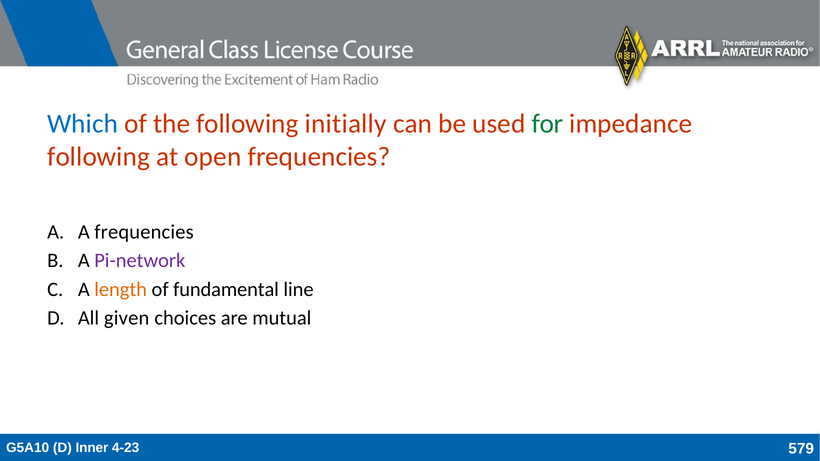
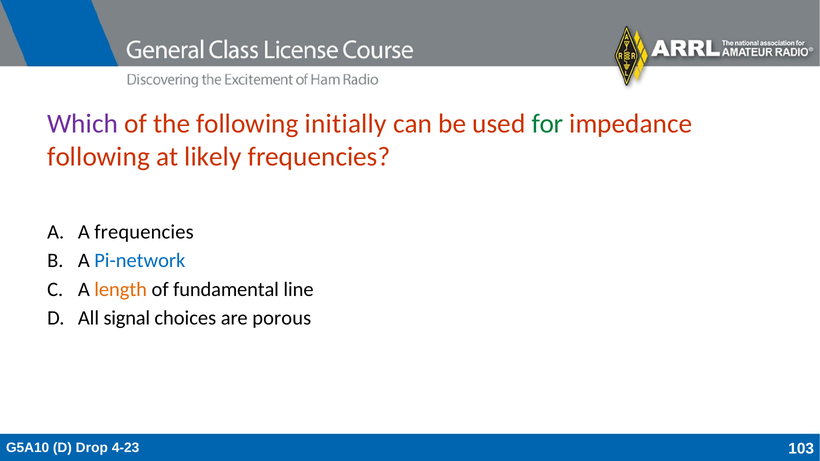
Which colour: blue -> purple
open: open -> likely
Pi-network colour: purple -> blue
given: given -> signal
mutual: mutual -> porous
Inner: Inner -> Drop
579: 579 -> 103
